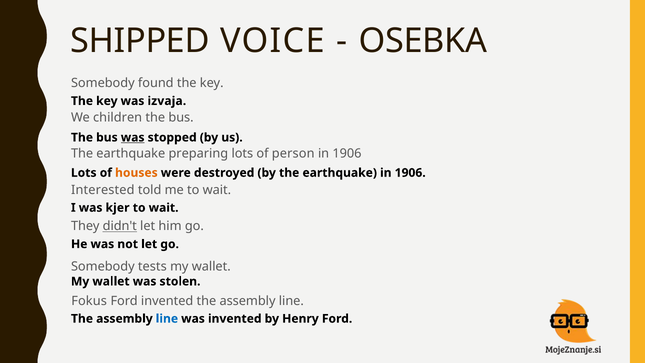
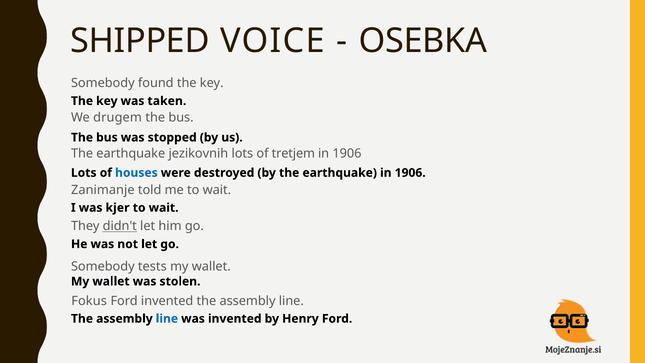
izvaja: izvaja -> taken
children: children -> drugem
was at (133, 137) underline: present -> none
preparing: preparing -> jezikovnih
person: person -> tretjem
houses colour: orange -> blue
Interested: Interested -> Zanimanje
